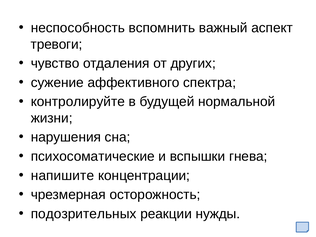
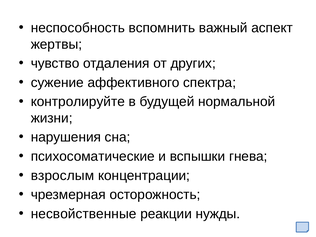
тревоги: тревоги -> жертвы
напишите: напишите -> взрослым
подозрительных: подозрительных -> несвойственные
